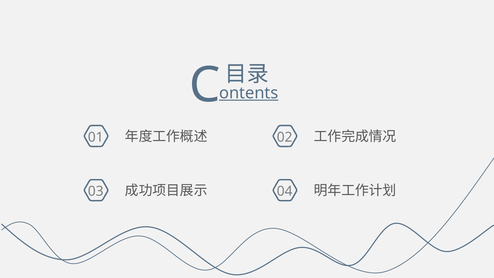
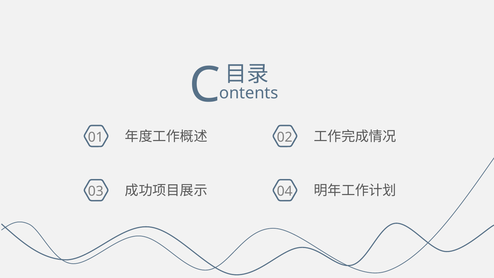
ontents underline: present -> none
